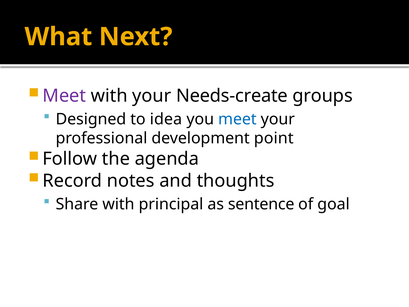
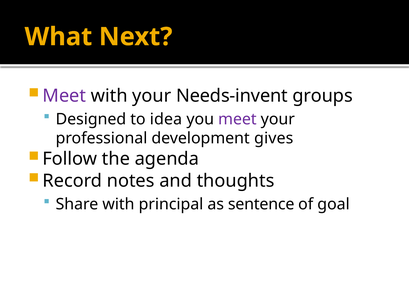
Needs-create: Needs-create -> Needs-invent
meet at (237, 119) colour: blue -> purple
point: point -> gives
